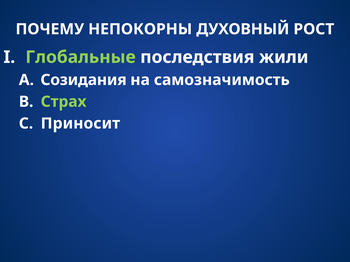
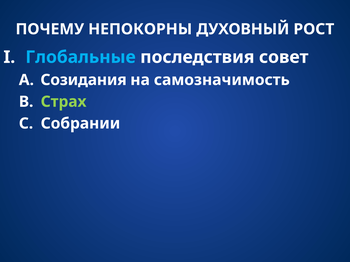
Глобальные colour: light green -> light blue
жили: жили -> совет
Приносит: Приносит -> Собрании
